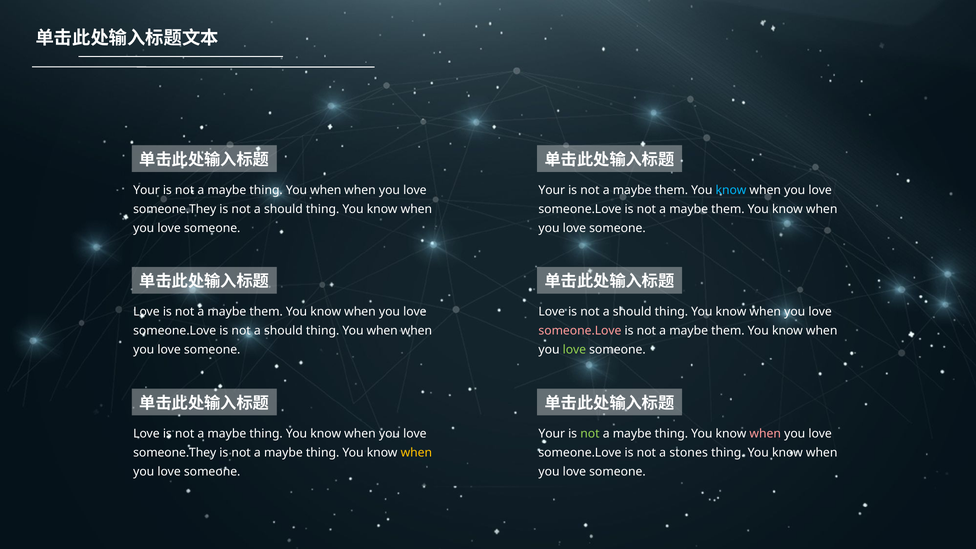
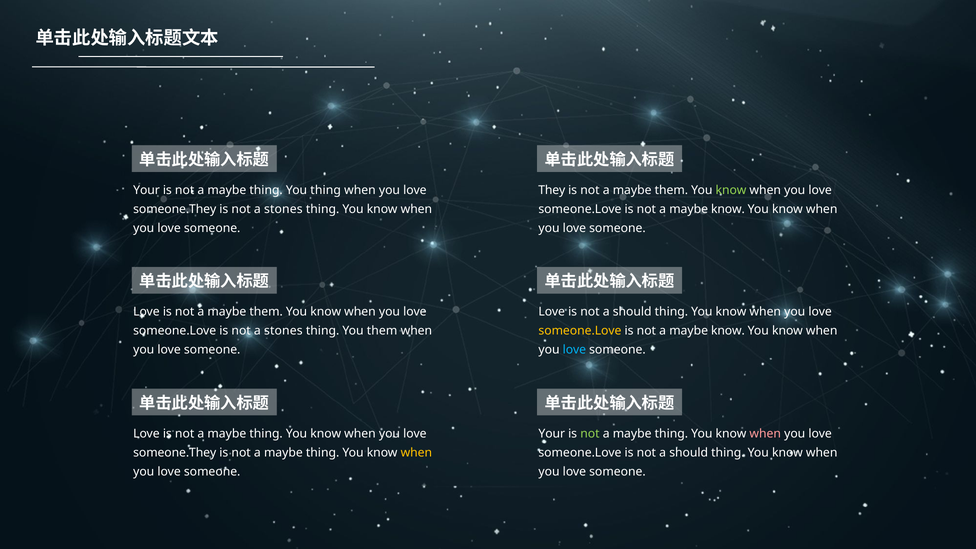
maybe thing You when: when -> thing
Your at (552, 190): Your -> They
know at (731, 190) colour: light blue -> light green
should at (283, 209): should -> stones
them at (728, 209): them -> know
should at (283, 331): should -> stones
when at (382, 331): when -> them
someone.Love at (580, 331) colour: pink -> yellow
them at (728, 331): them -> know
love at (574, 350) colour: light green -> light blue
stones at (689, 453): stones -> should
